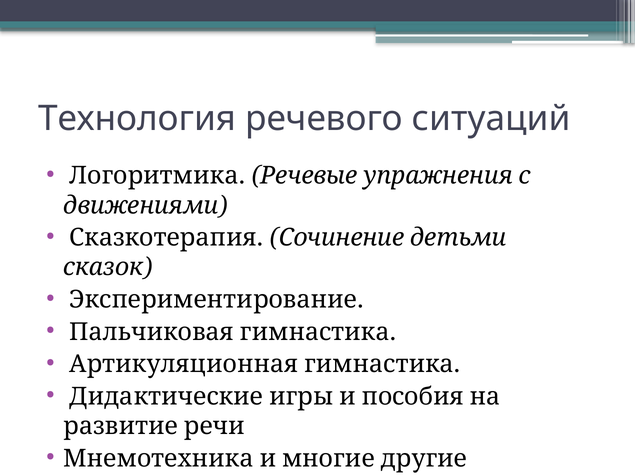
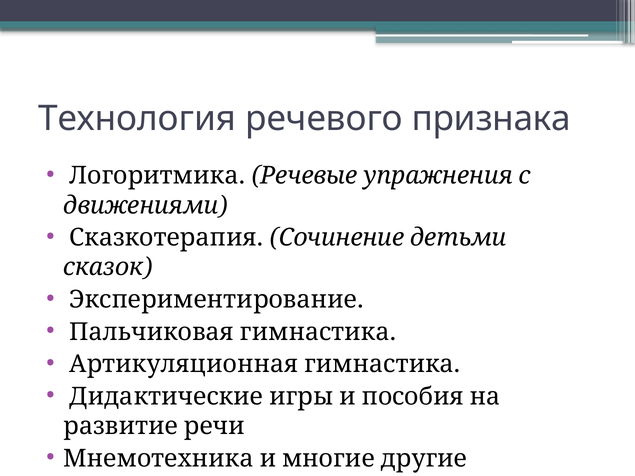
ситуаций: ситуаций -> признака
